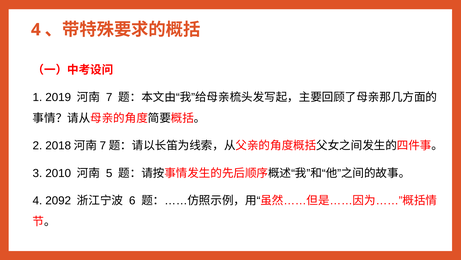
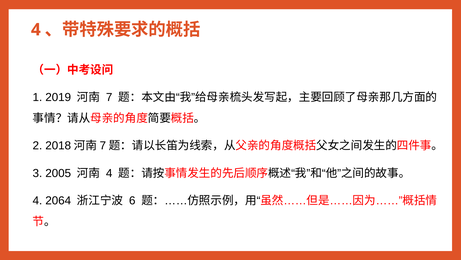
2010: 2010 -> 2005
5 at (109, 173): 5 -> 4
2092: 2092 -> 2064
